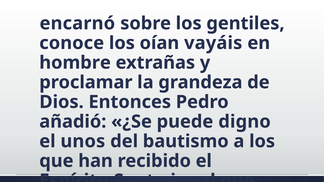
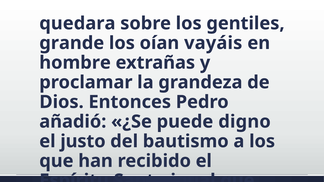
encarnó: encarnó -> quedara
conoce: conoce -> grande
unos: unos -> justo
